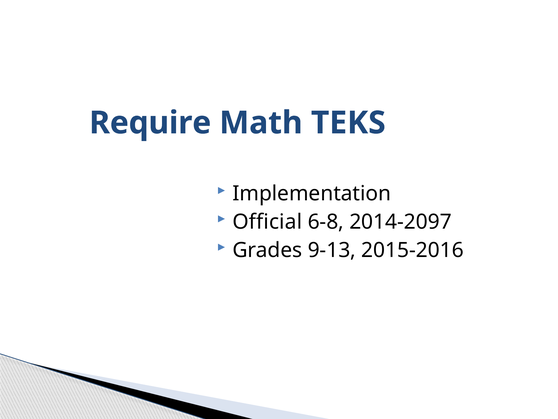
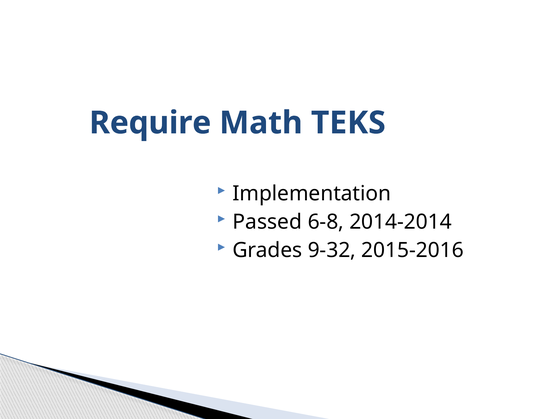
Official: Official -> Passed
2014-2097: 2014-2097 -> 2014-2014
9-13: 9-13 -> 9-32
